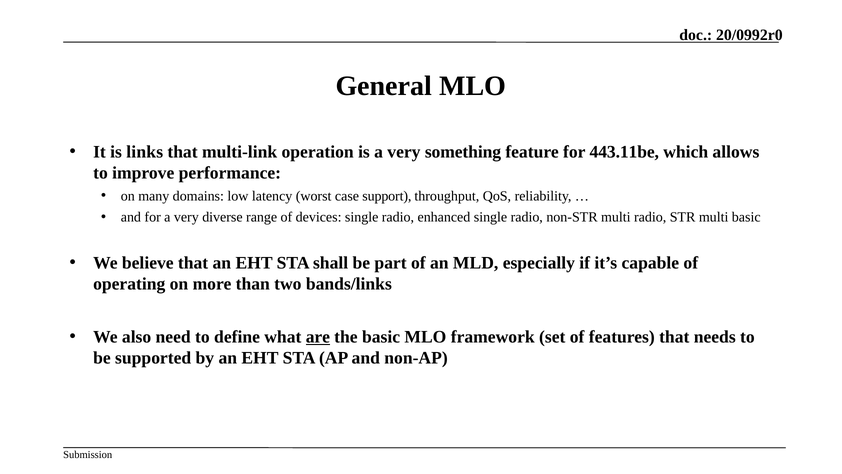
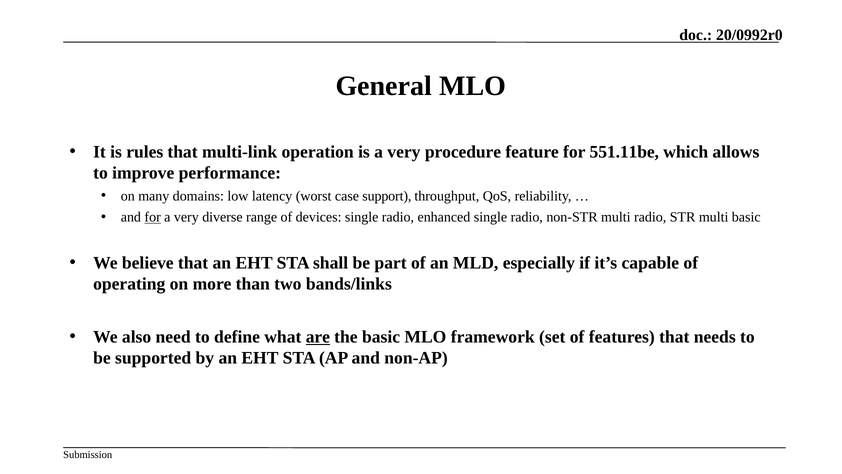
links: links -> rules
something: something -> procedure
443.11be: 443.11be -> 551.11be
for at (153, 217) underline: none -> present
